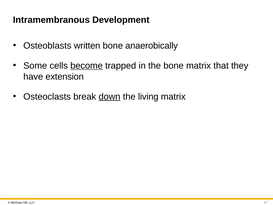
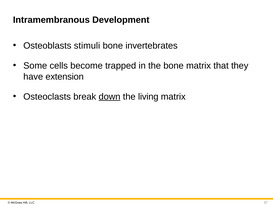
written: written -> stimuli
anaerobically: anaerobically -> invertebrates
become underline: present -> none
